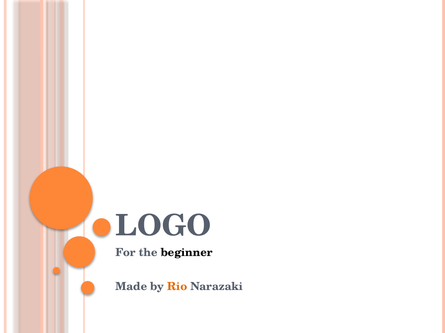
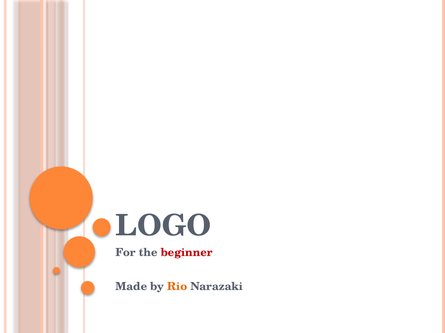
beginner colour: black -> red
